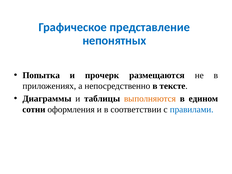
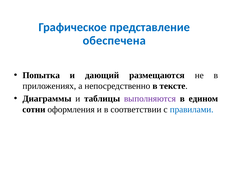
непонятных: непонятных -> обеспечена
прочерк: прочерк -> дающий
выполняются colour: orange -> purple
